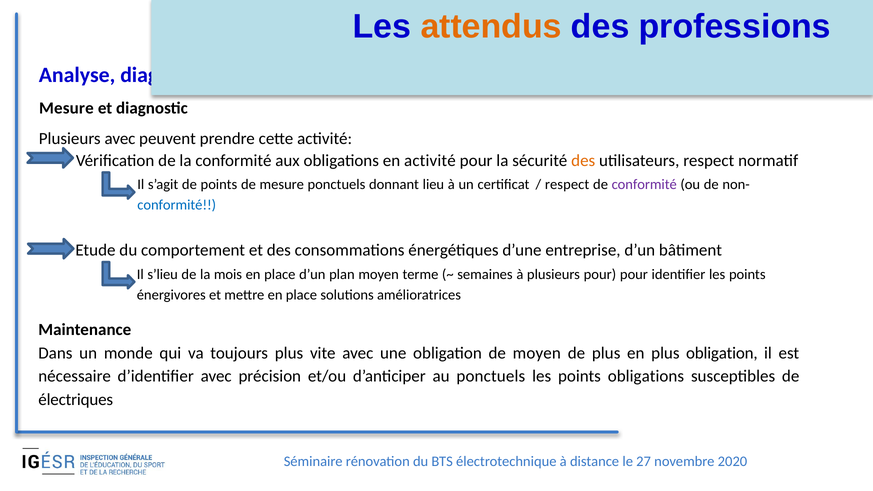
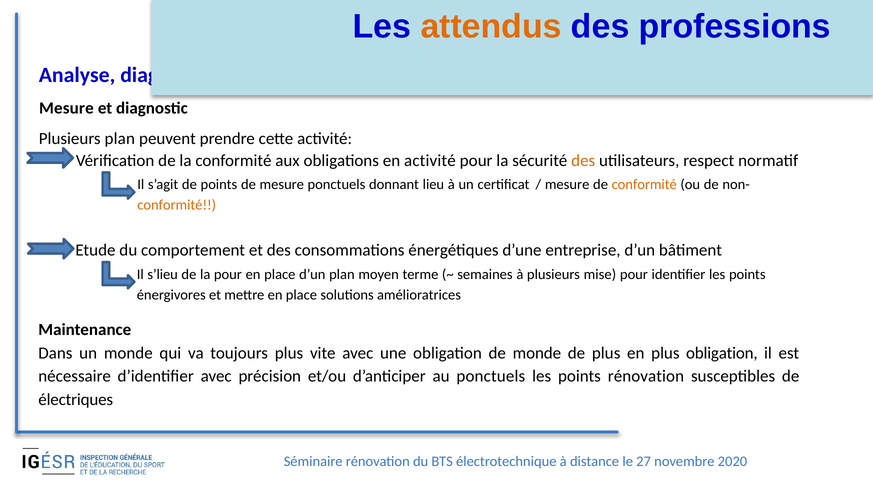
Plusieurs avec: avec -> plan
respect at (567, 185): respect -> mesure
conformité at (644, 185) colour: purple -> orange
conformité at (177, 205) colour: blue -> orange
la mois: mois -> pour
plusieurs pour: pour -> mise
de moyen: moyen -> monde
points obligations: obligations -> rénovation
